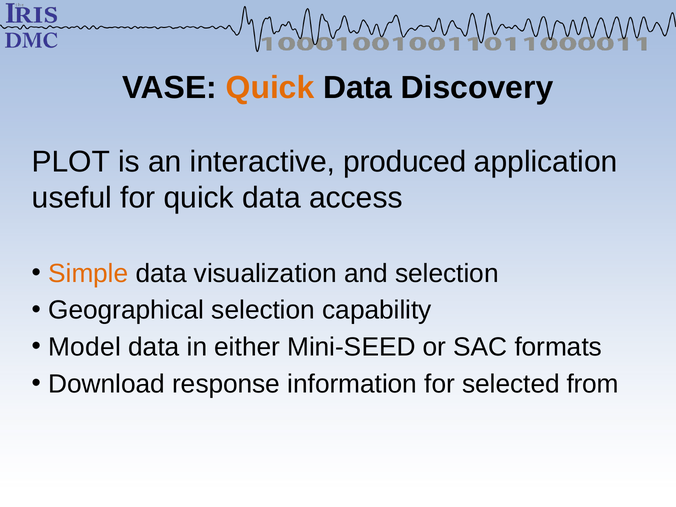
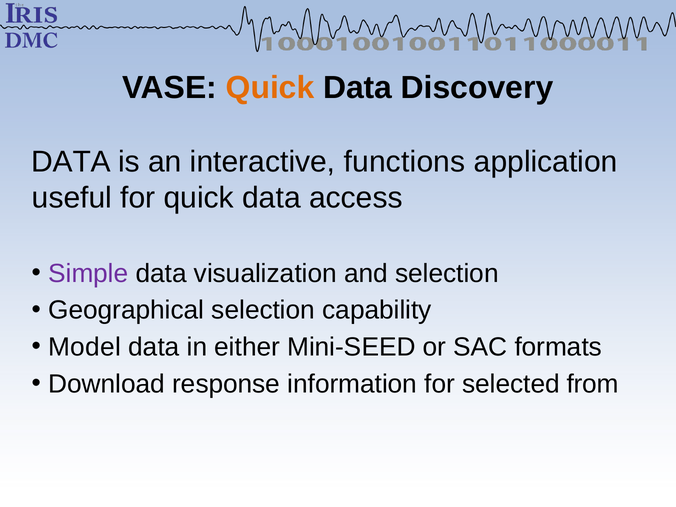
PLOT at (71, 162): PLOT -> DATA
produced: produced -> functions
Simple colour: orange -> purple
